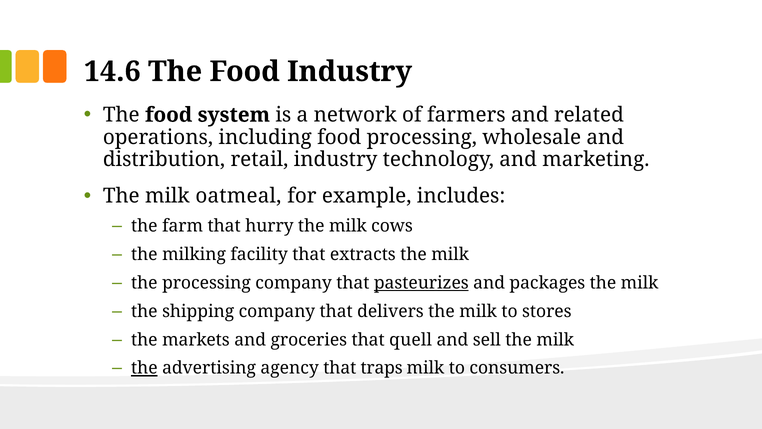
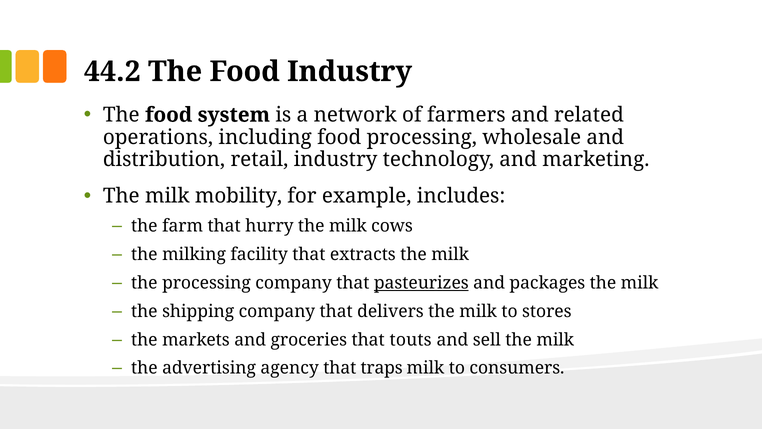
14.6: 14.6 -> 44.2
oatmeal: oatmeal -> mobility
quell: quell -> touts
the at (144, 368) underline: present -> none
